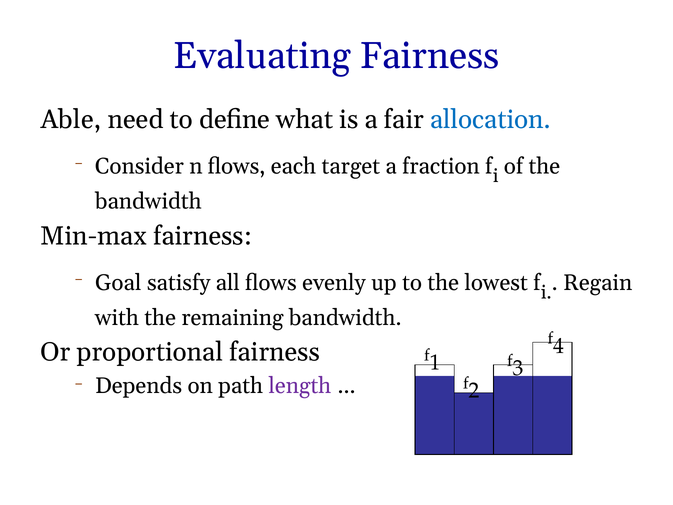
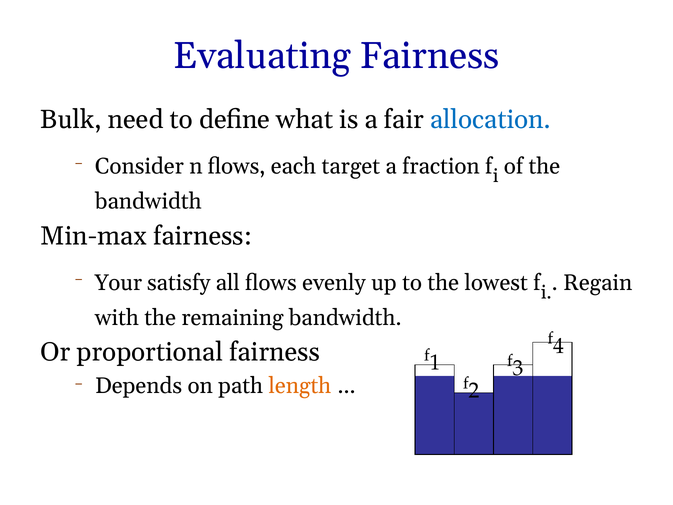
Able: Able -> Bulk
Goal: Goal -> Your
length colour: purple -> orange
